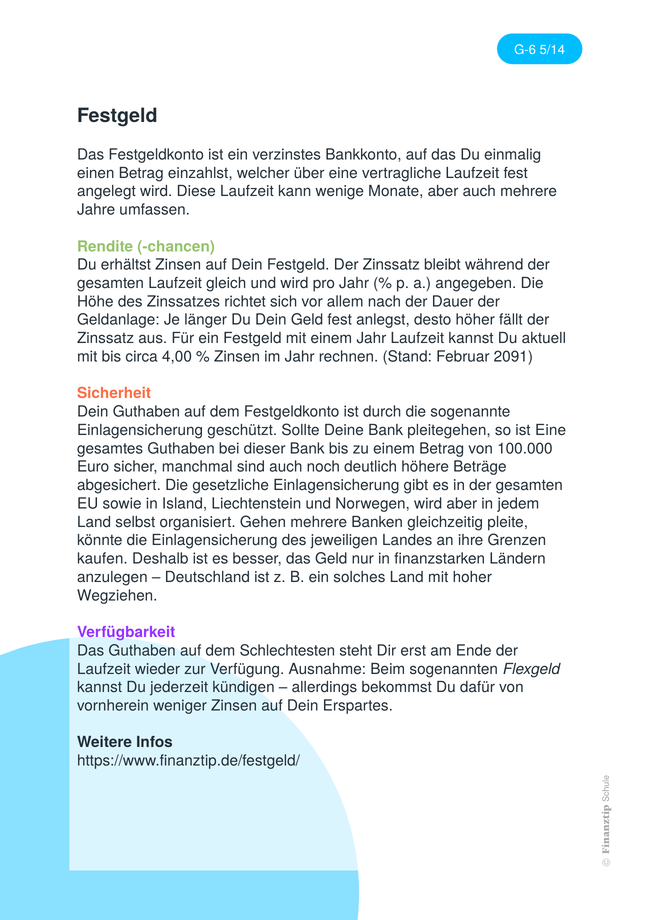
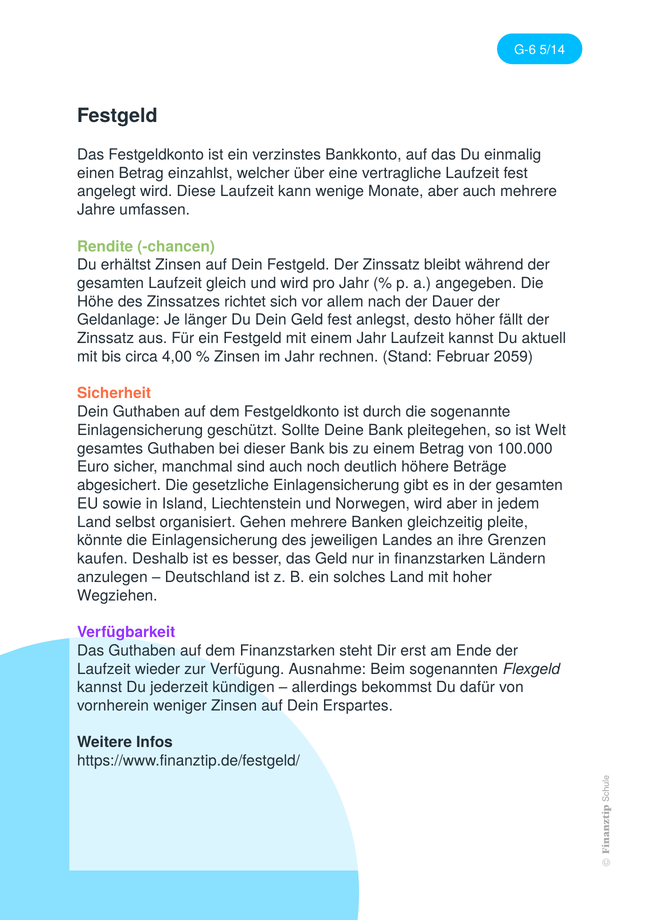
2091: 2091 -> 2059
ist Eine: Eine -> Welt
dem Schlechtesten: Schlechtesten -> Finanzstarken
